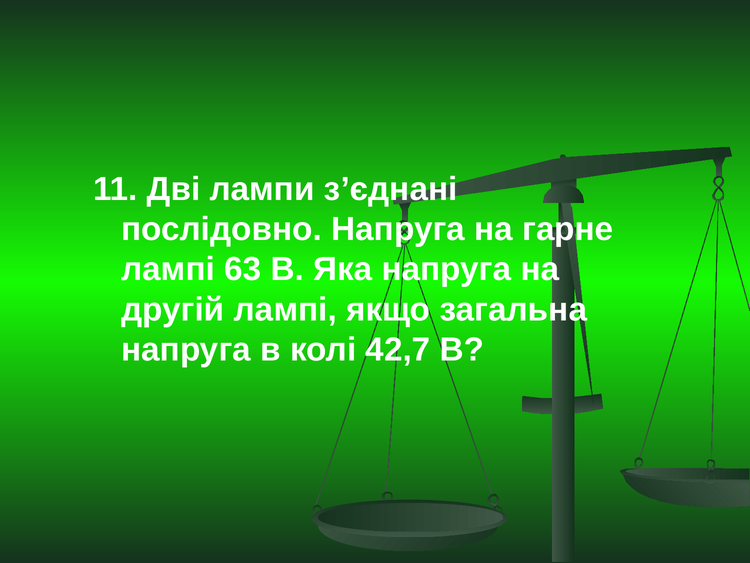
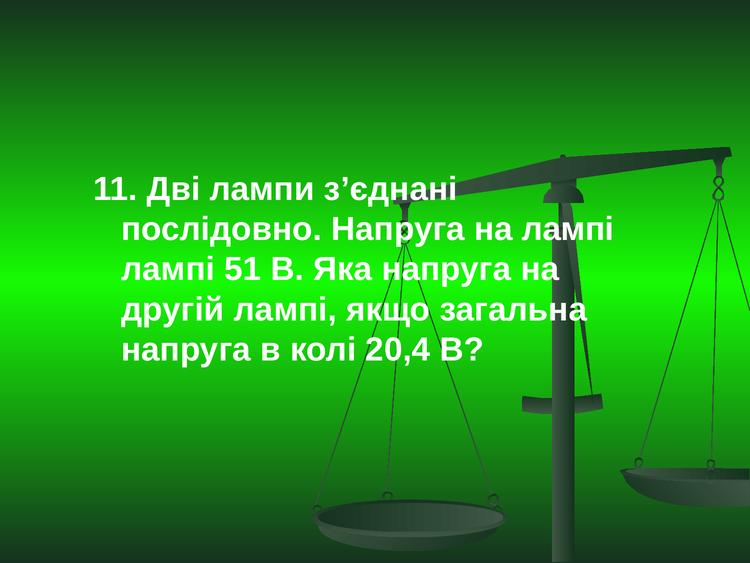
на гарне: гарне -> лампі
63: 63 -> 51
42,7: 42,7 -> 20,4
